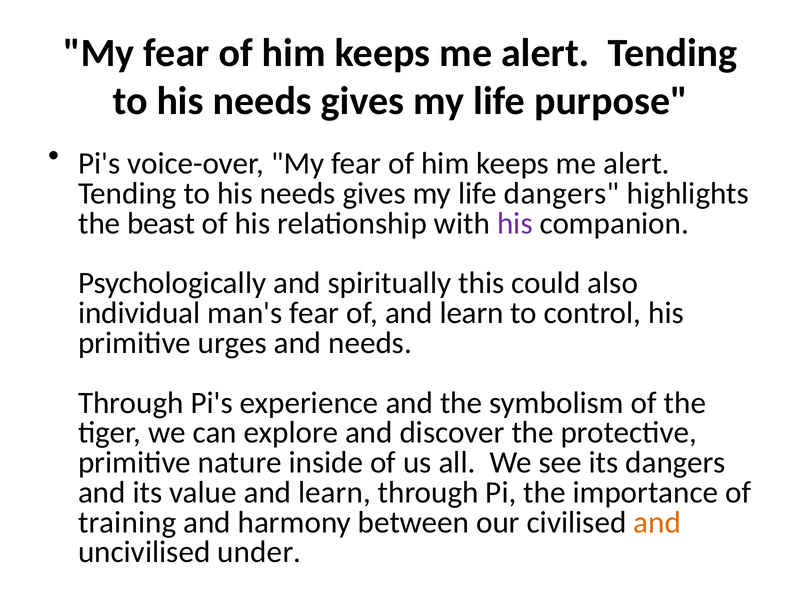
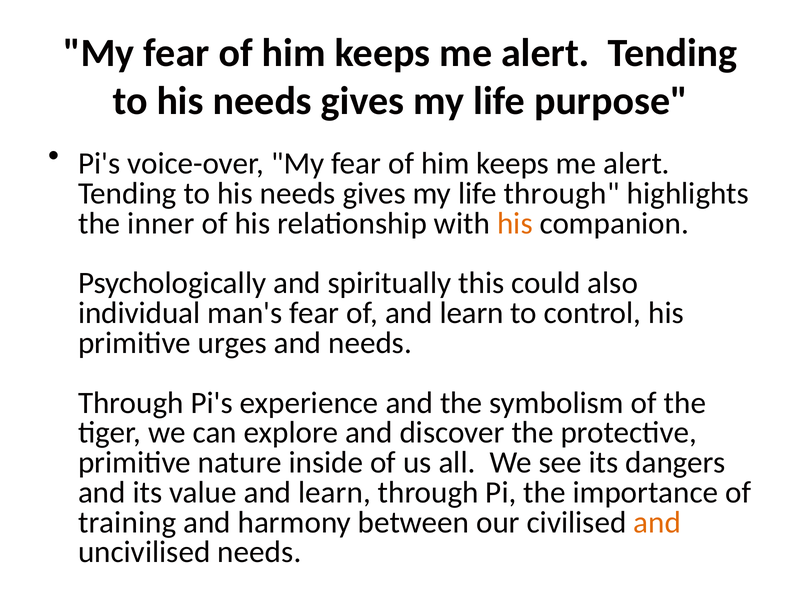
life dangers: dangers -> through
beast: beast -> inner
his at (515, 224) colour: purple -> orange
uncivilised under: under -> needs
